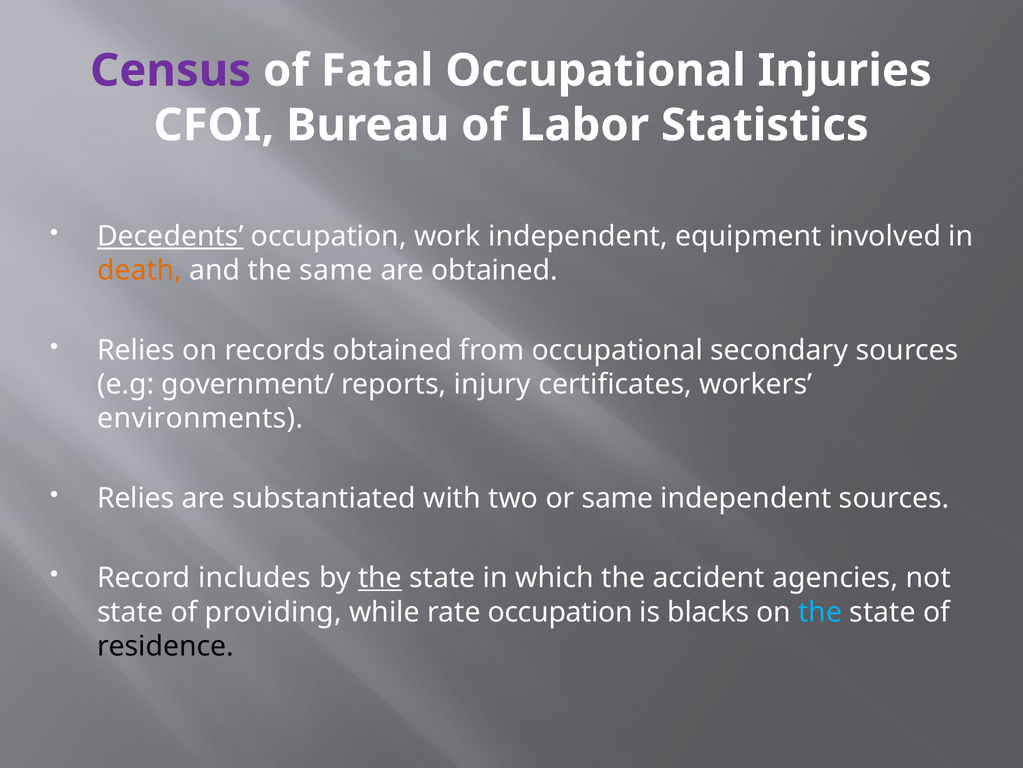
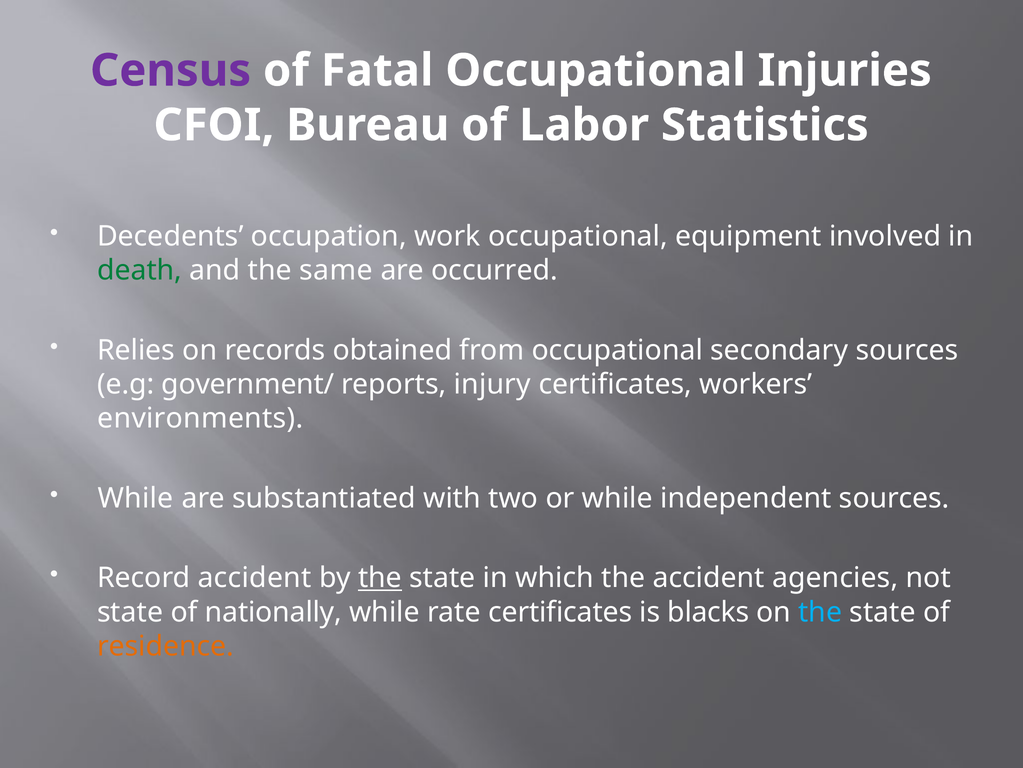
Decedents underline: present -> none
work independent: independent -> occupational
death colour: orange -> green
are obtained: obtained -> occurred
Relies at (136, 498): Relies -> While
or same: same -> while
Record includes: includes -> accident
providing: providing -> nationally
rate occupation: occupation -> certificates
residence colour: black -> orange
